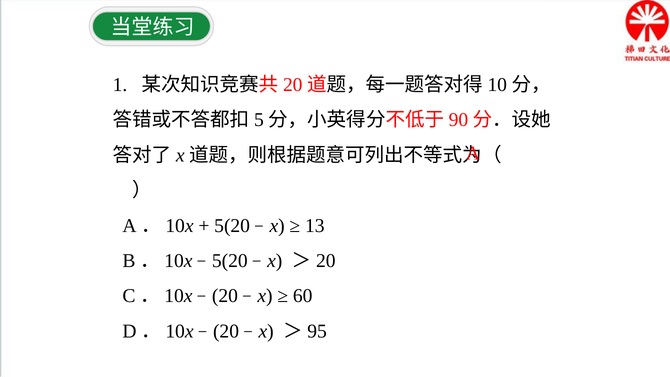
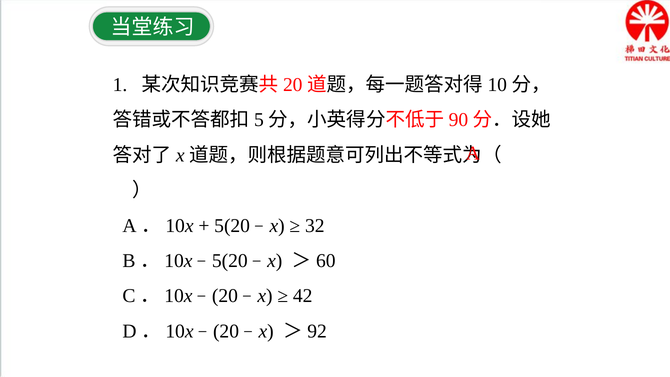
13: 13 -> 32
20 at (326, 261): 20 -> 60
60: 60 -> 42
95: 95 -> 92
